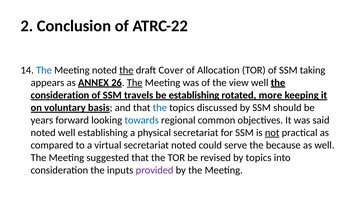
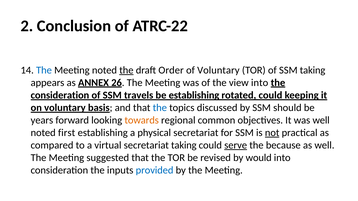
Cover: Cover -> Order
of Allocation: Allocation -> Voluntary
The at (135, 83) underline: present -> none
view well: well -> into
rotated more: more -> could
towards colour: blue -> orange
was said: said -> well
noted well: well -> first
secretariat noted: noted -> taking
serve underline: none -> present
by topics: topics -> would
provided colour: purple -> blue
